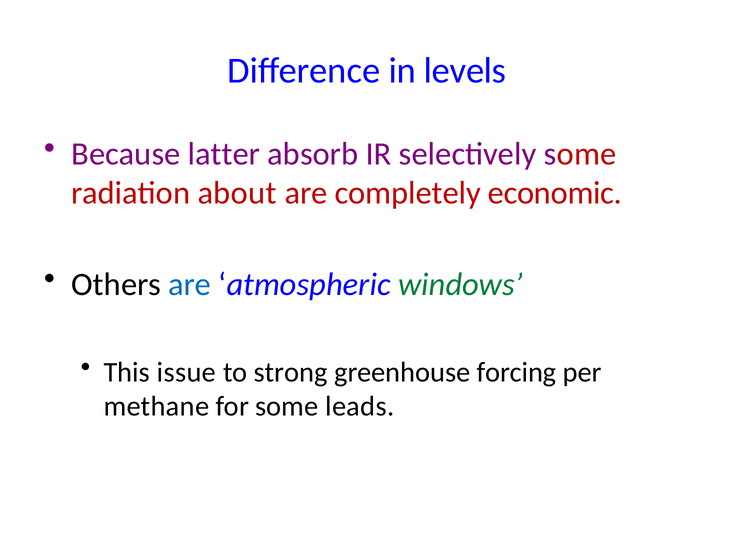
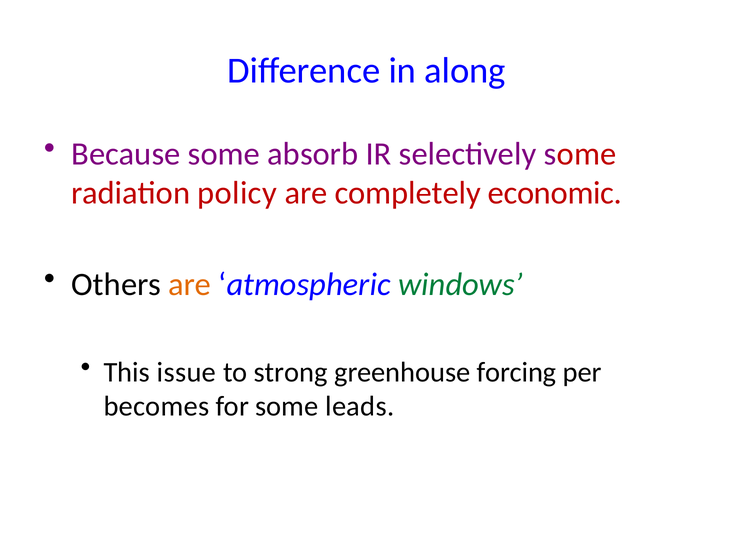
levels: levels -> along
Because latter: latter -> some
about: about -> policy
are at (190, 284) colour: blue -> orange
methane: methane -> becomes
